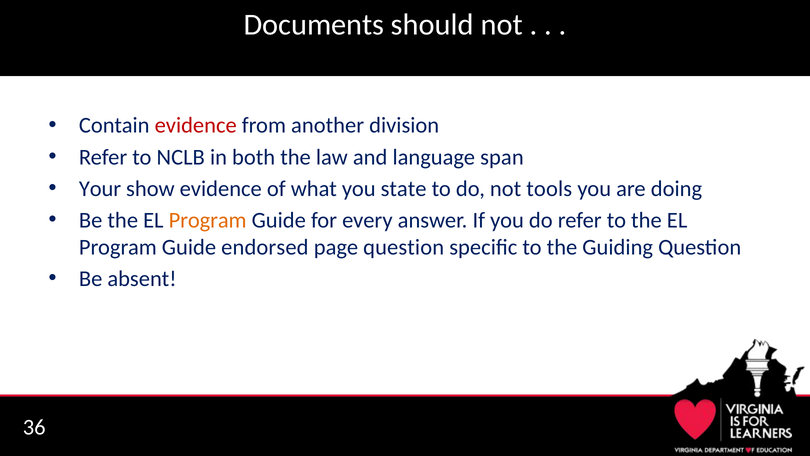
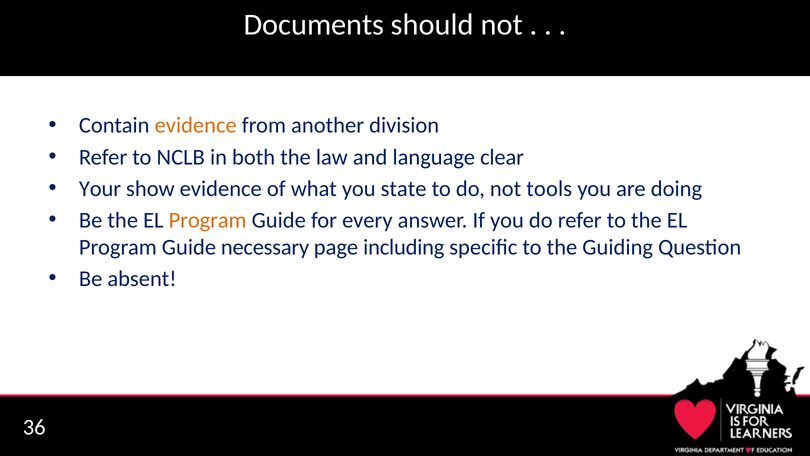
evidence at (196, 125) colour: red -> orange
span: span -> clear
endorsed: endorsed -> necessary
page question: question -> including
